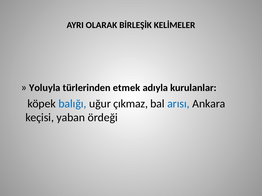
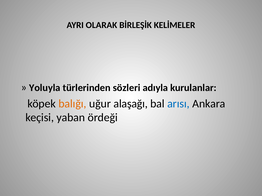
etmek: etmek -> sözleri
balığı colour: blue -> orange
çıkmaz: çıkmaz -> alaşağı
